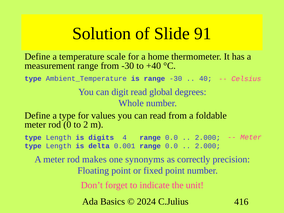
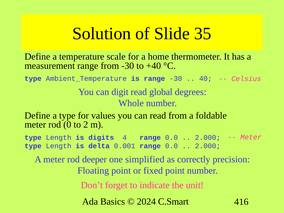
91: 91 -> 35
makes: makes -> deeper
synonyms: synonyms -> simplified
C.Julius: C.Julius -> C.Smart
